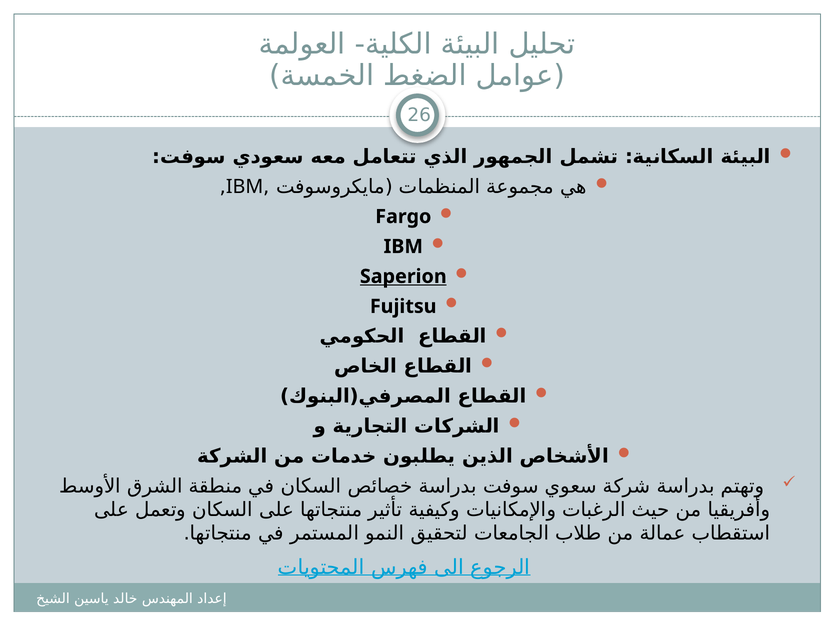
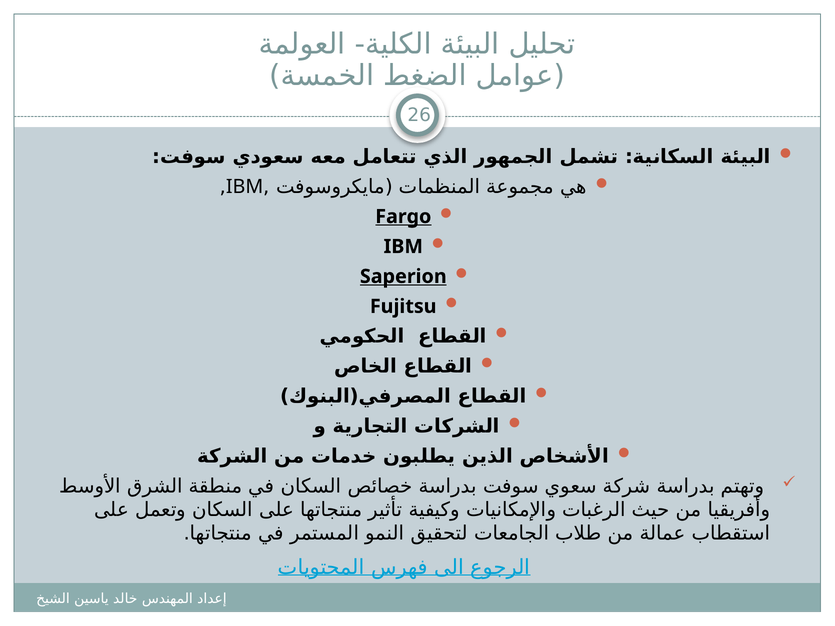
Fargo underline: none -> present
